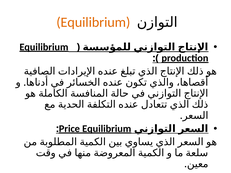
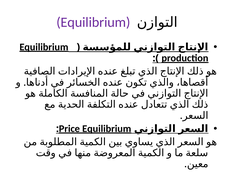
Equilibrium at (93, 22) colour: orange -> purple
